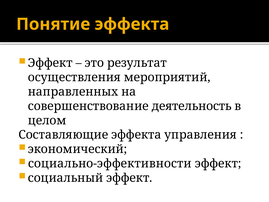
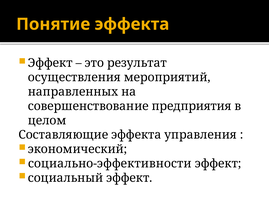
деятельность: деятельность -> предприятия
